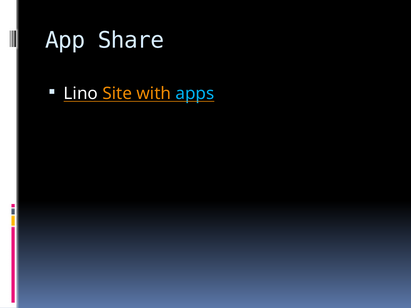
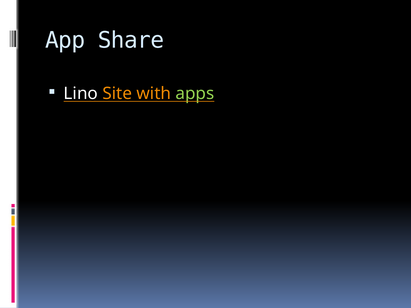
apps colour: light blue -> light green
